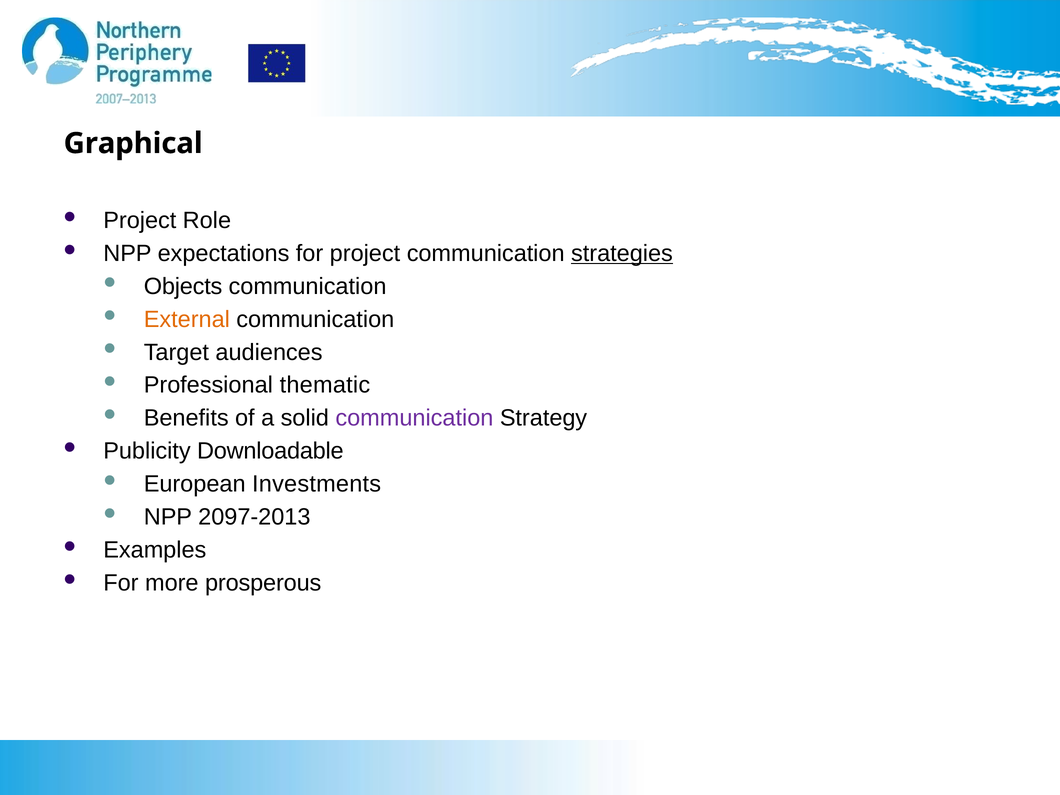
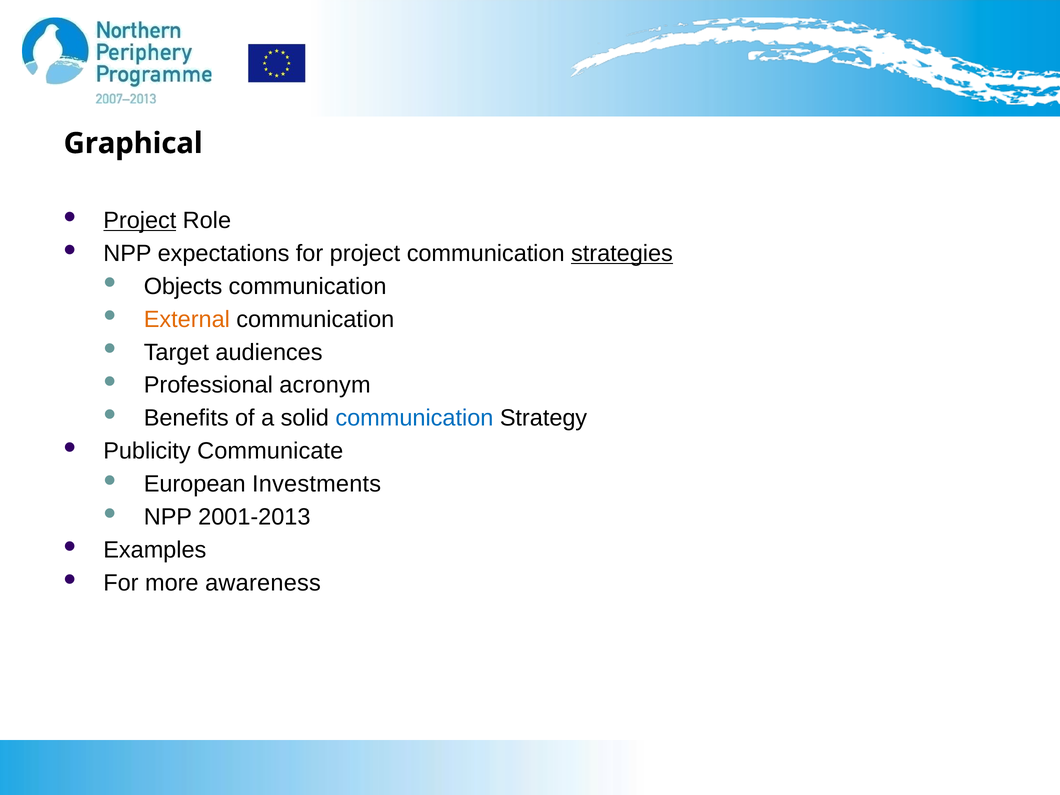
Project at (140, 220) underline: none -> present
thematic: thematic -> acronym
communication at (414, 418) colour: purple -> blue
Downloadable: Downloadable -> Communicate
2097-2013: 2097-2013 -> 2001-2013
prosperous: prosperous -> awareness
